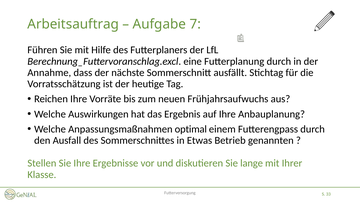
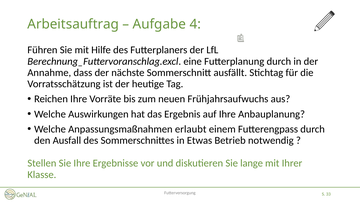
7: 7 -> 4
optimal: optimal -> erlaubt
genannten: genannten -> notwendig
